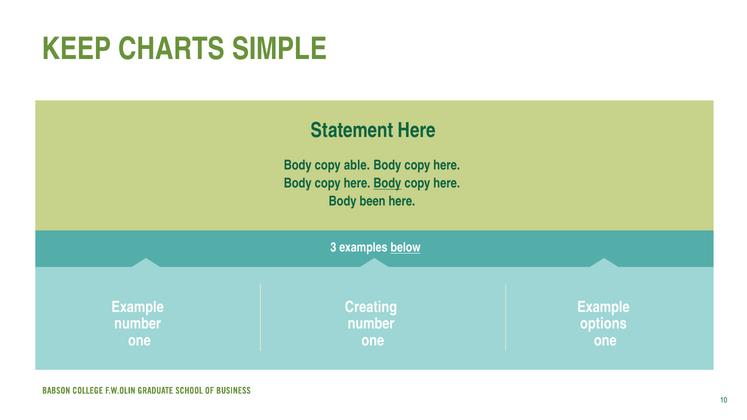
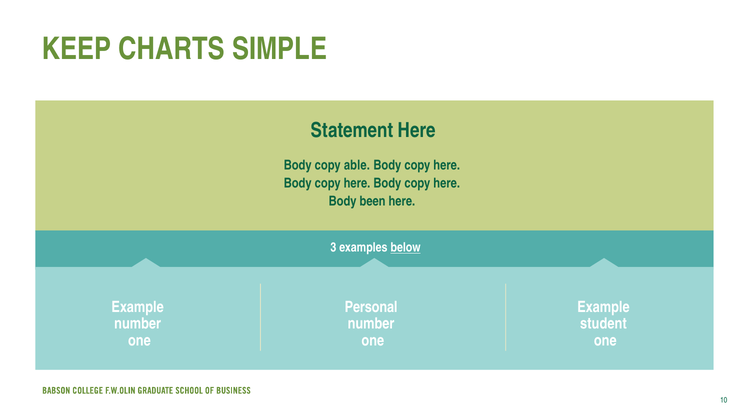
Body at (387, 184) underline: present -> none
Creating: Creating -> Personal
options: options -> student
